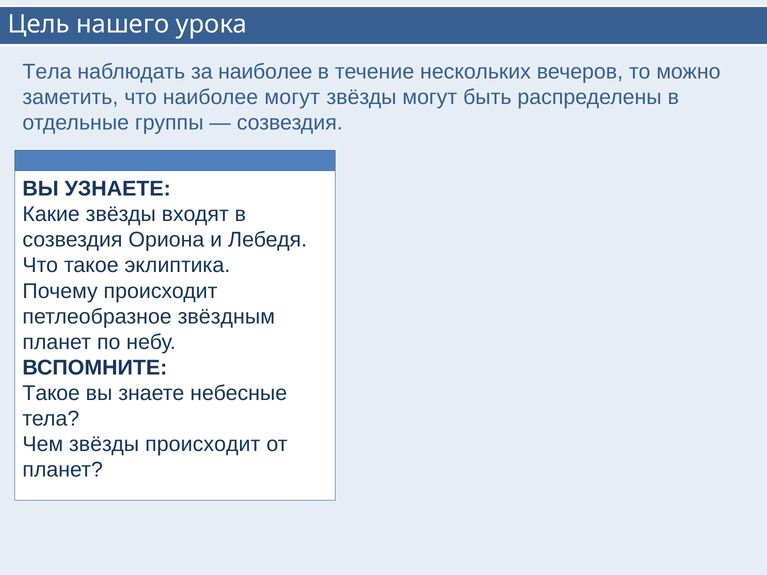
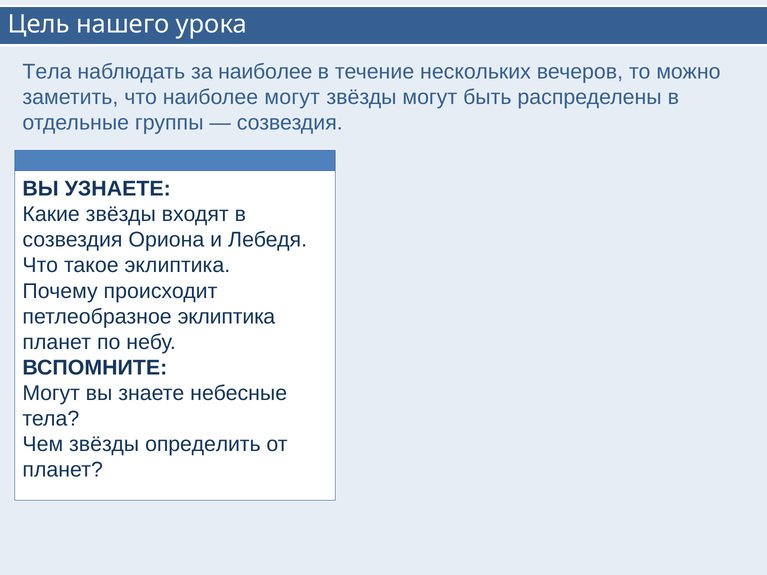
петлеобразное звёздным: звёздным -> эклиптика
Такое at (51, 393): Такое -> Могут
звёзды происходит: происходит -> определить
